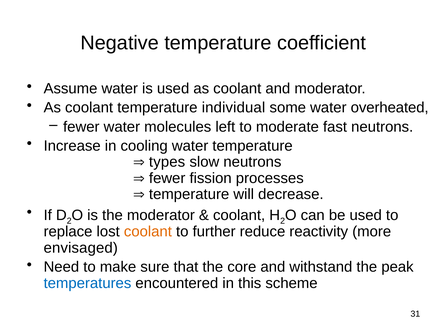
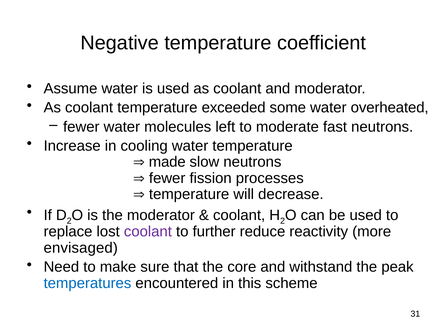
individual: individual -> exceeded
types: types -> made
coolant at (148, 231) colour: orange -> purple
